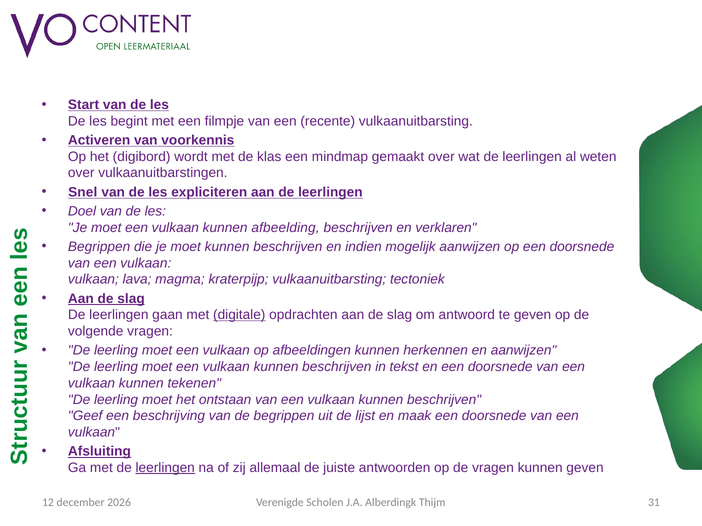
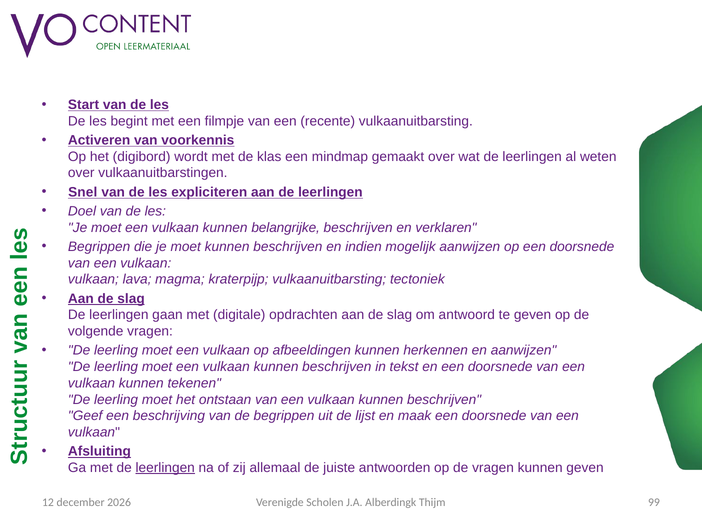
afbeelding: afbeelding -> belangrijke
digitale underline: present -> none
31: 31 -> 99
